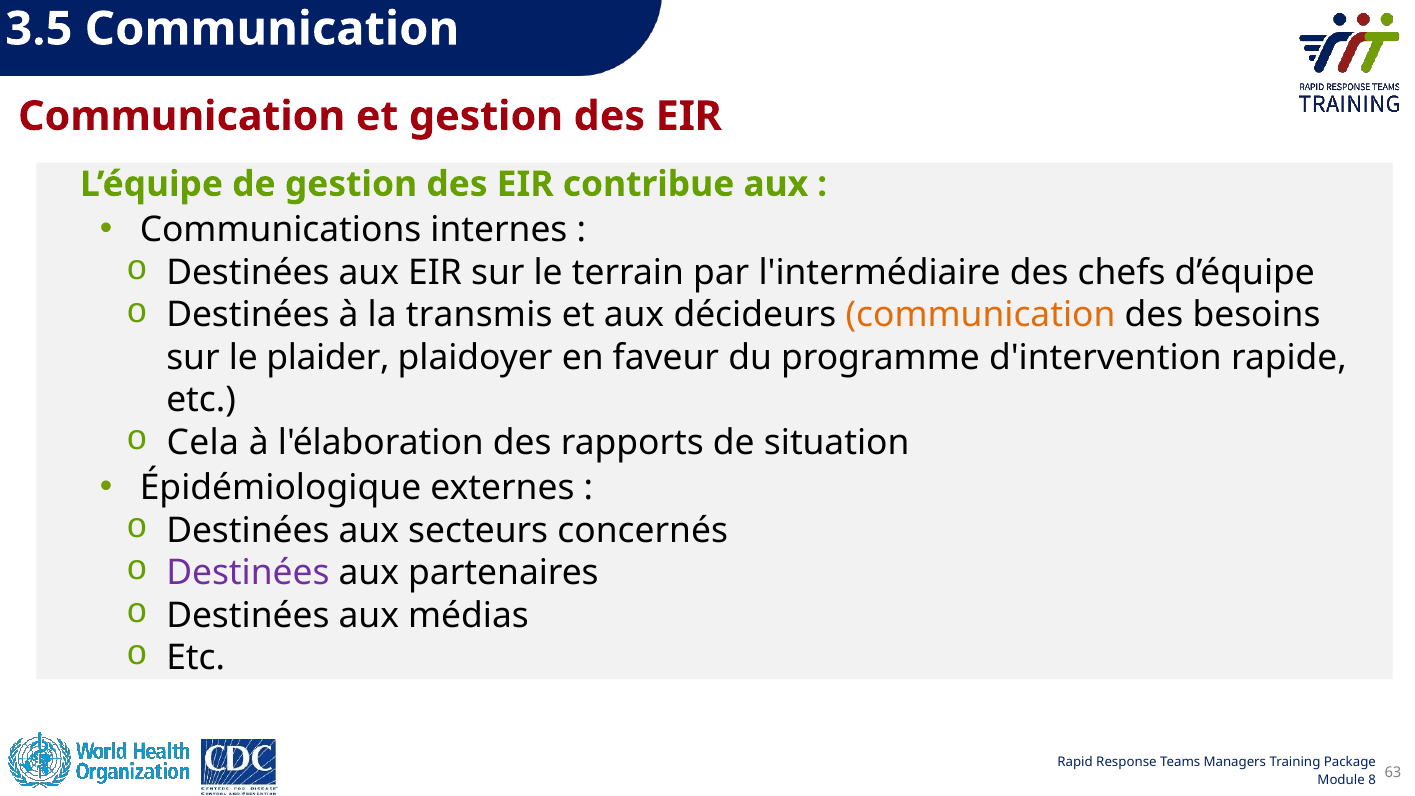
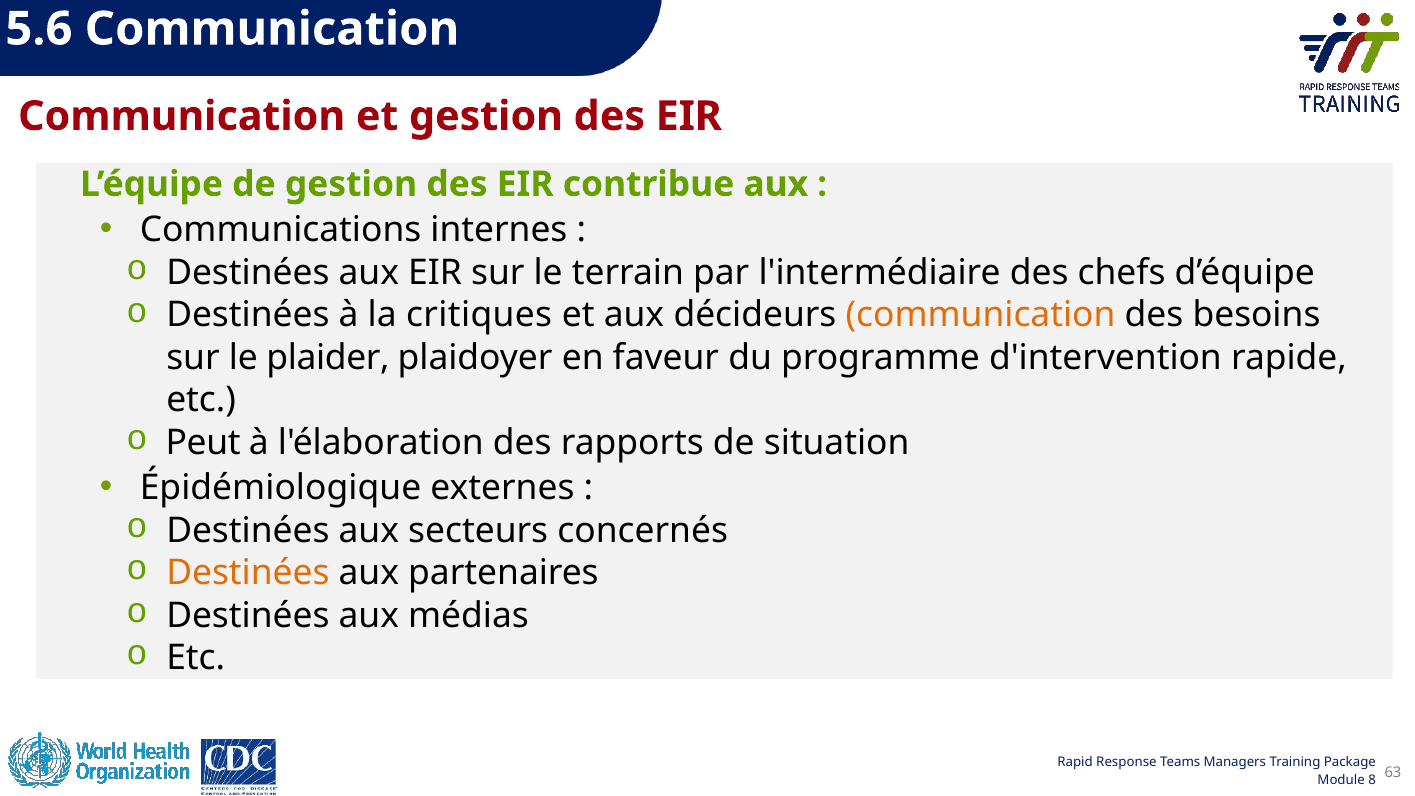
3.5: 3.5 -> 5.6
transmis: transmis -> critiques
Cela: Cela -> Peut
Destinées at (248, 573) colour: purple -> orange
